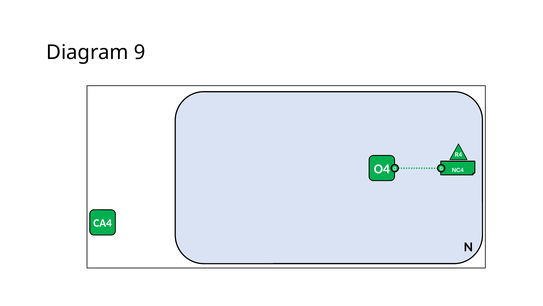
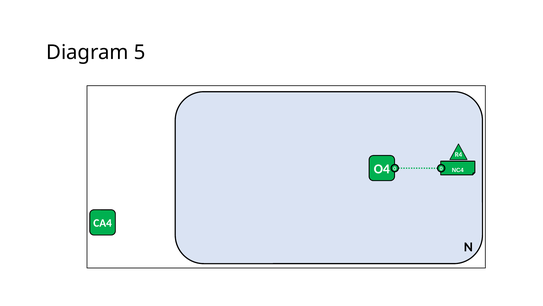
9: 9 -> 5
